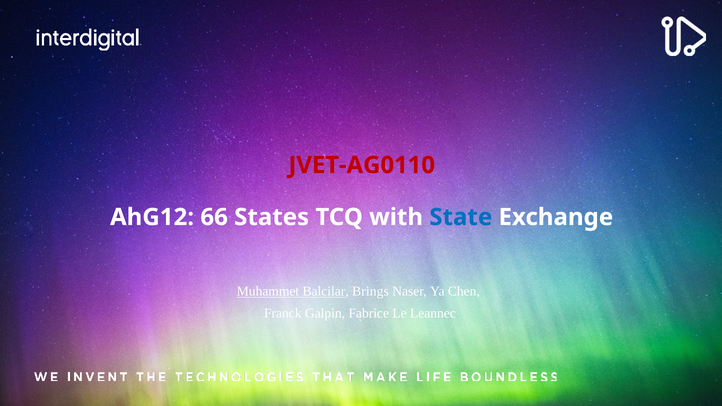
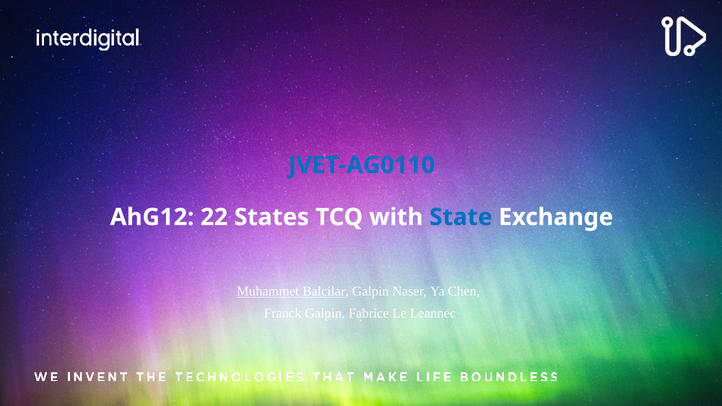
JVET-AG0110 colour: red -> blue
66: 66 -> 22
Balcilar Brings: Brings -> Galpin
